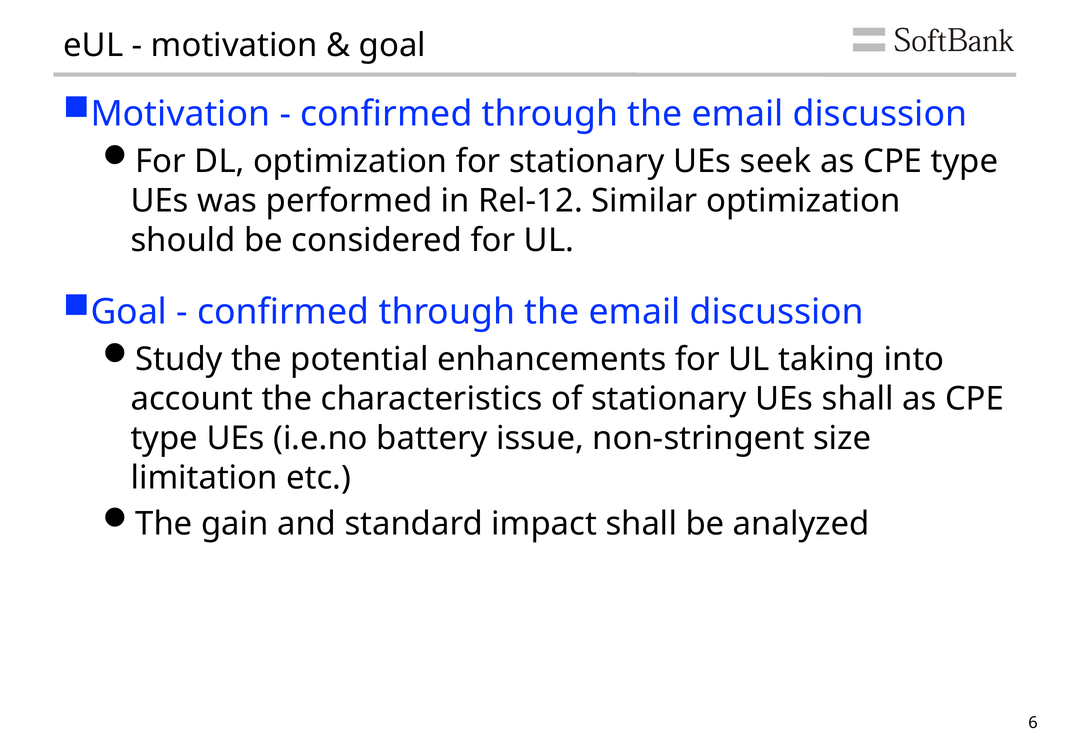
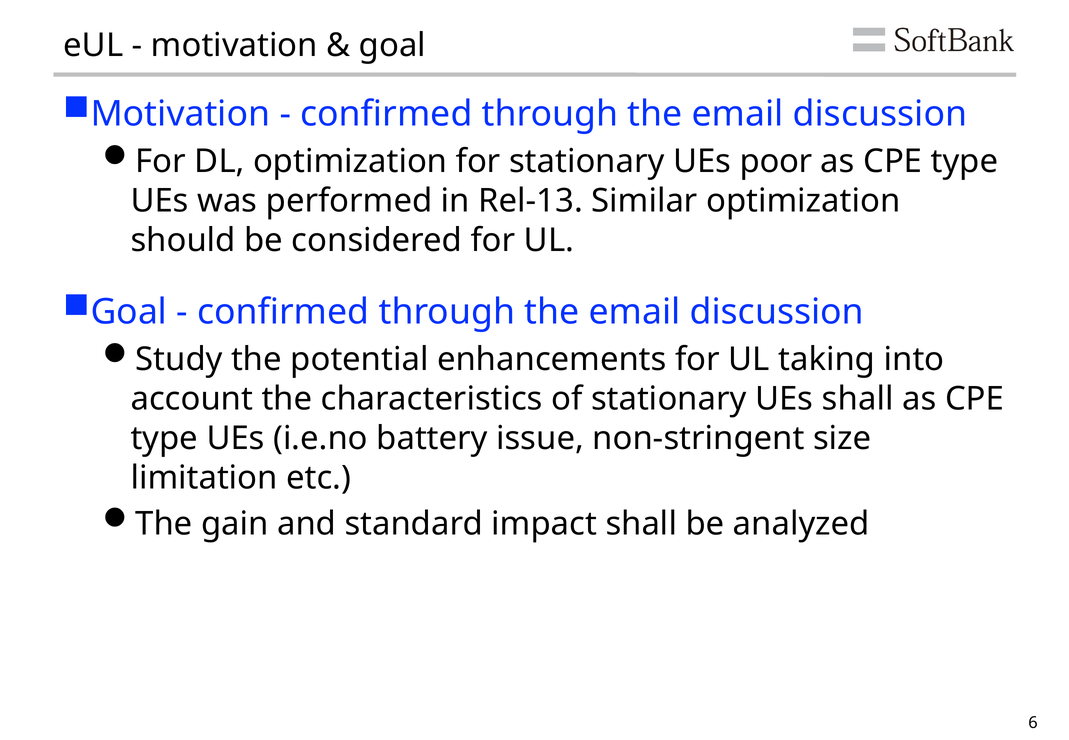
seek: seek -> poor
Rel-12: Rel-12 -> Rel-13
